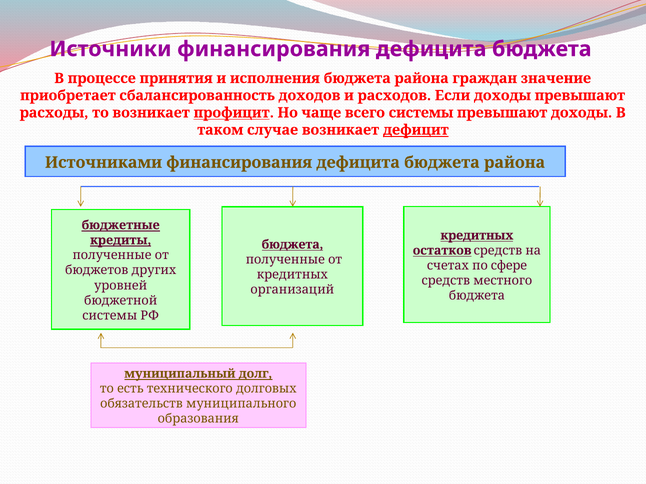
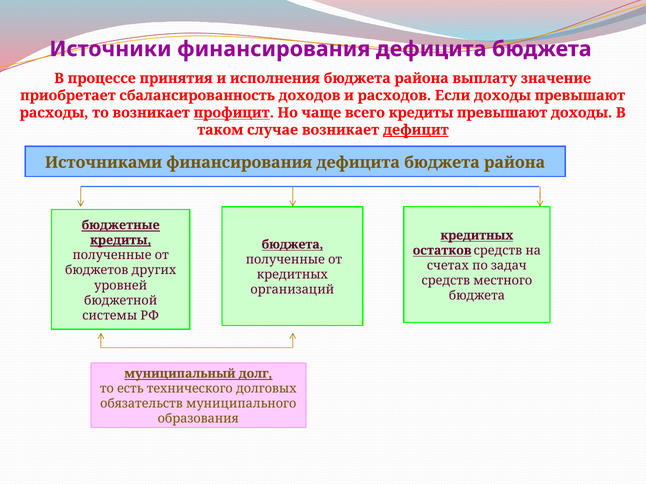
граждан: граждан -> выплату
всего системы: системы -> кредиты
сфере: сфере -> задач
